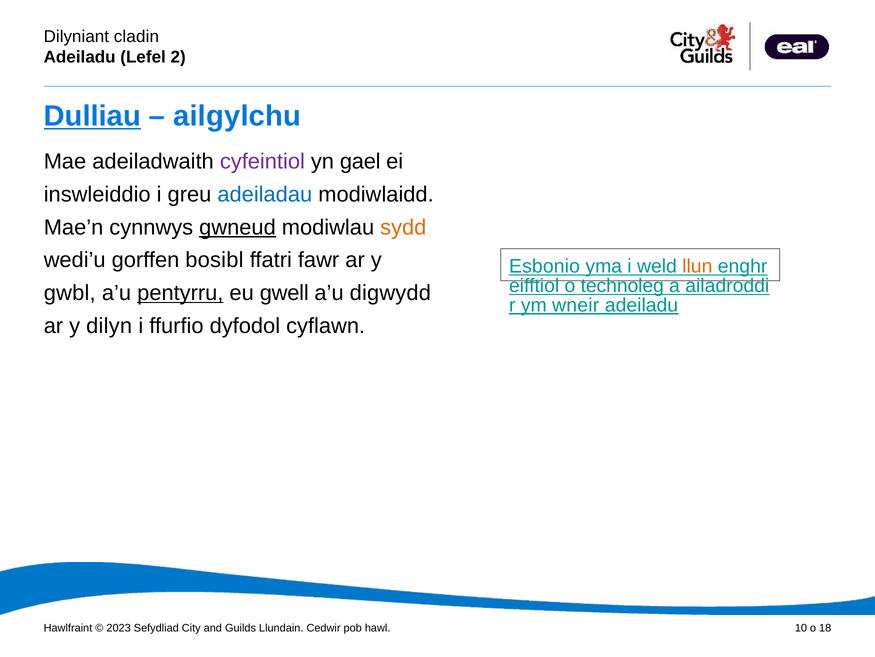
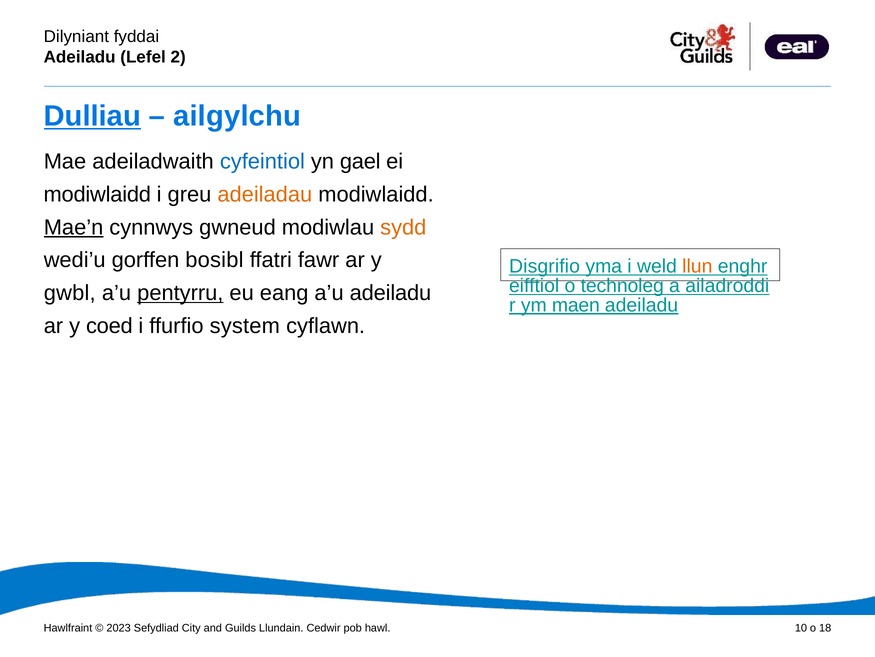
cladin: cladin -> fyddai
cyfeintiol colour: purple -> blue
inswleiddio at (97, 194): inswleiddio -> modiwlaidd
adeiladau colour: blue -> orange
Mae’n underline: none -> present
gwneud underline: present -> none
Esbonio: Esbonio -> Disgrifio
gwell: gwell -> eang
a’u digwydd: digwydd -> adeiladu
wneir: wneir -> maen
dilyn: dilyn -> coed
dyfodol: dyfodol -> system
